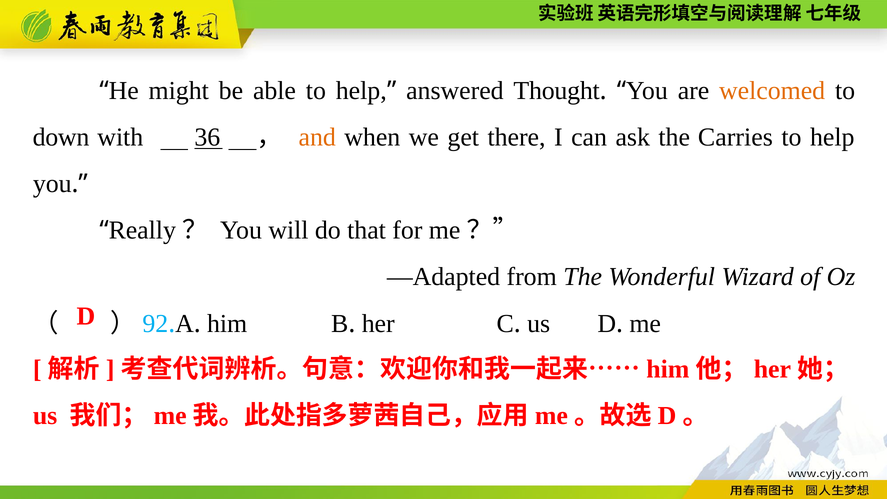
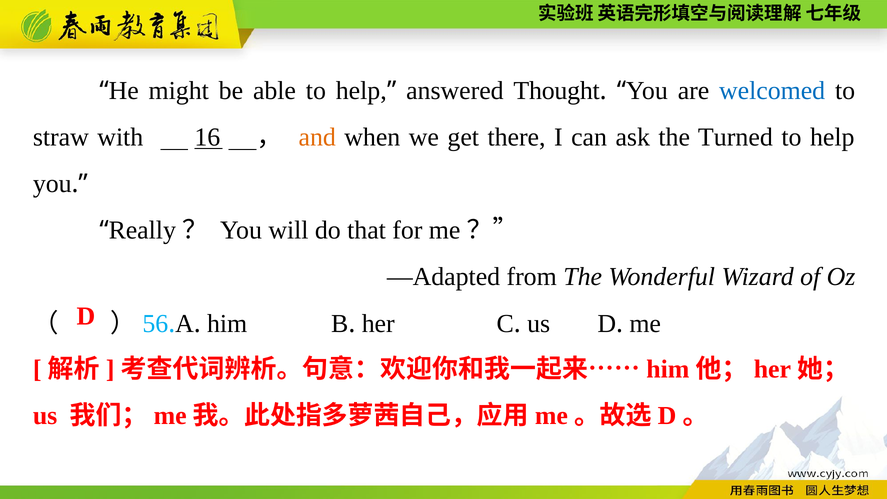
welcomed colour: orange -> blue
down: down -> straw
36: 36 -> 16
Carries: Carries -> Turned
92: 92 -> 56
